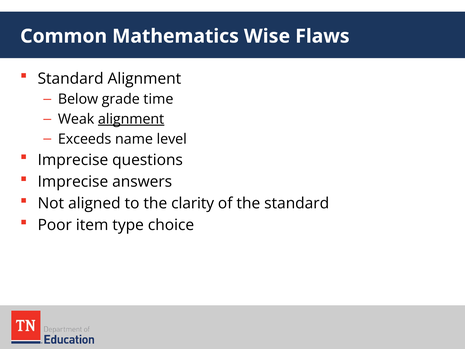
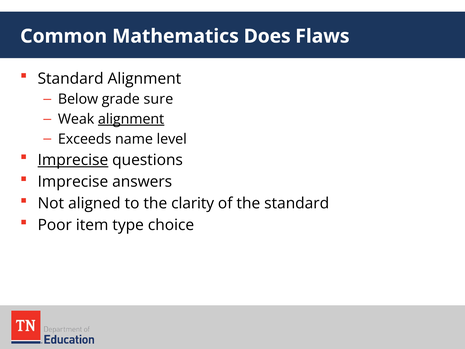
Wise: Wise -> Does
time: time -> sure
Imprecise at (73, 160) underline: none -> present
